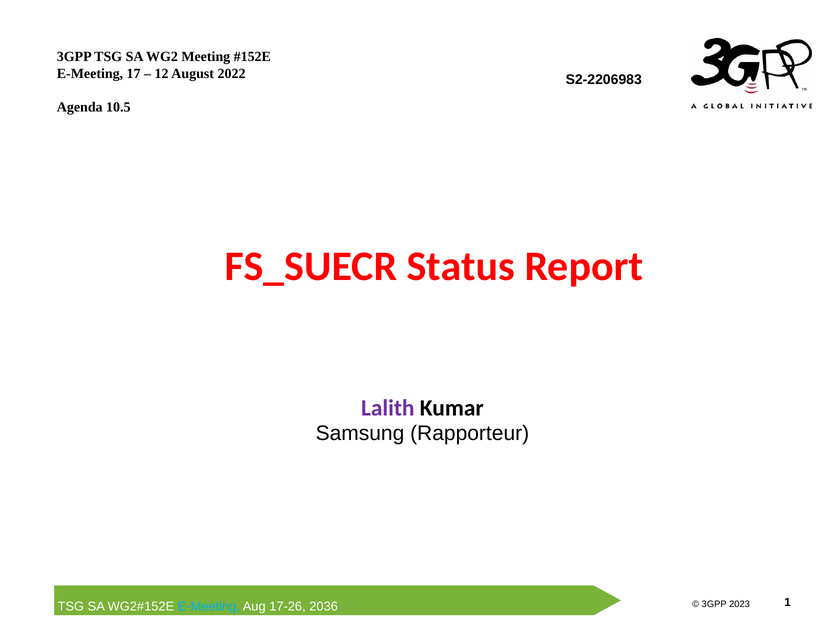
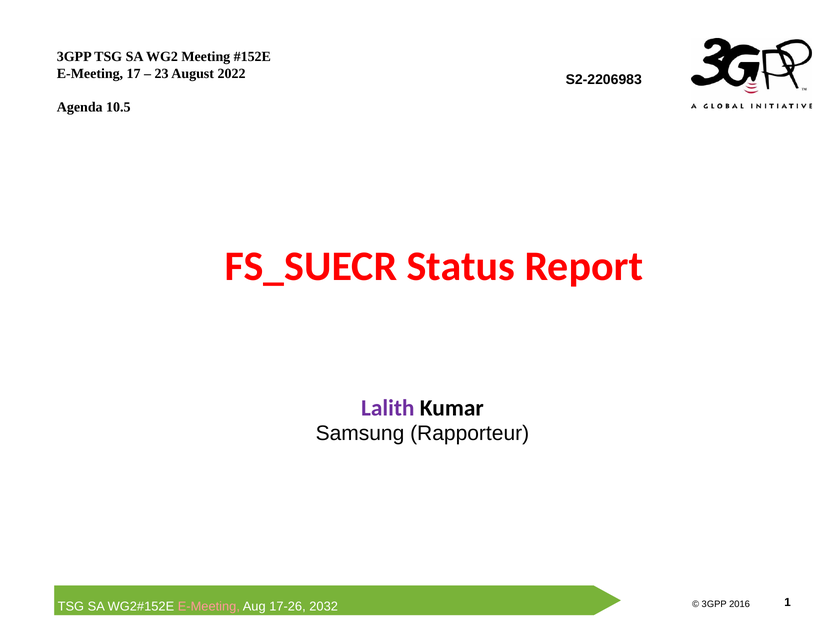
12: 12 -> 23
2023: 2023 -> 2016
E-Meeting at (209, 606) colour: light blue -> pink
2036: 2036 -> 2032
